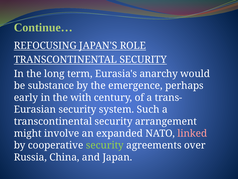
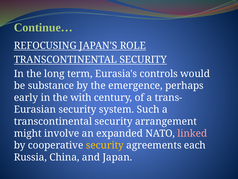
anarchy: anarchy -> controls
security at (105, 145) colour: light green -> yellow
over: over -> each
